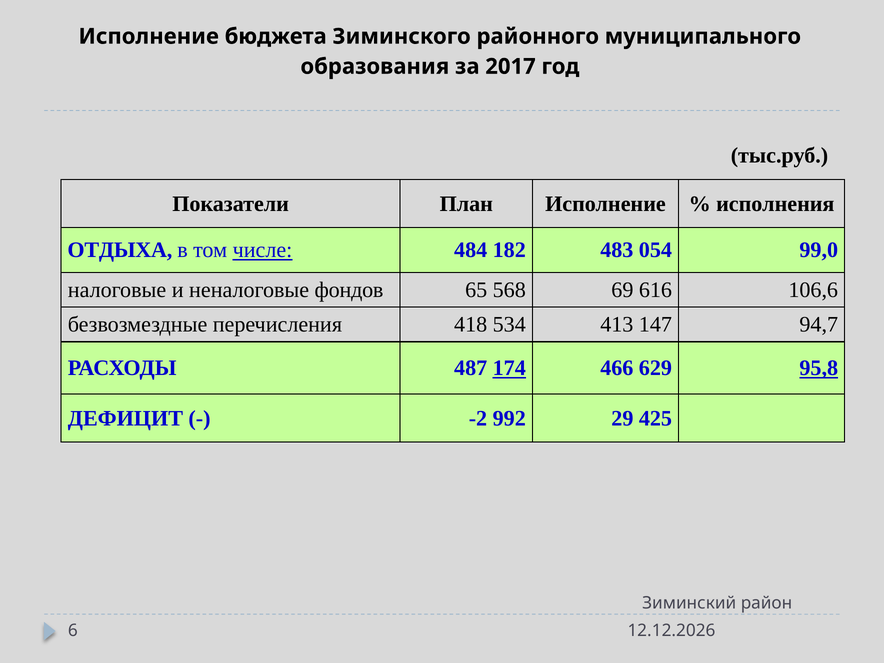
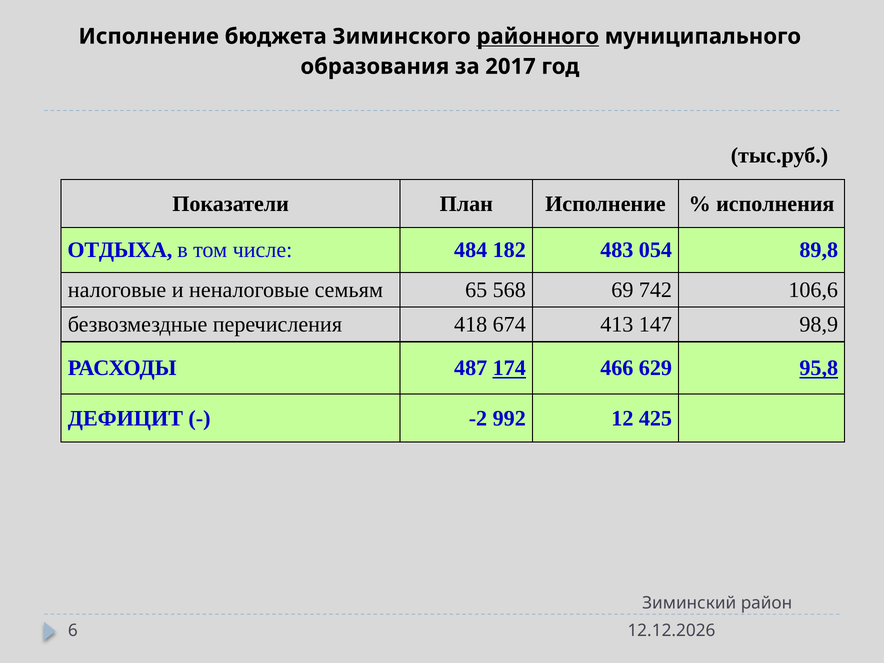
районного underline: none -> present
числе underline: present -> none
99,0: 99,0 -> 89,8
фондов: фондов -> семьям
616: 616 -> 742
534: 534 -> 674
94,7: 94,7 -> 98,9
29: 29 -> 12
